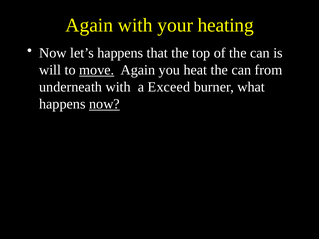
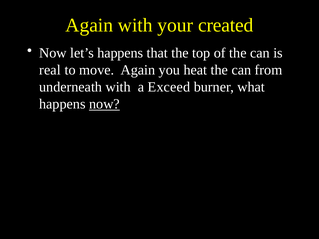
heating: heating -> created
will: will -> real
move underline: present -> none
